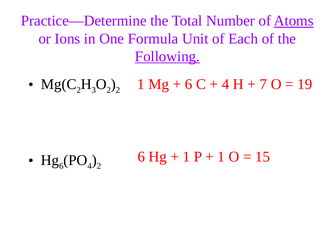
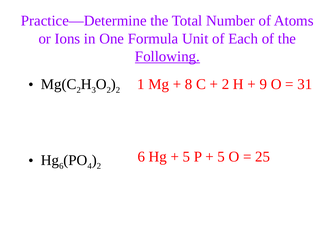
Atoms underline: present -> none
6 at (189, 84): 6 -> 8
4 at (226, 84): 4 -> 2
7: 7 -> 9
19: 19 -> 31
1 at (186, 157): 1 -> 5
1 at (221, 157): 1 -> 5
15: 15 -> 25
